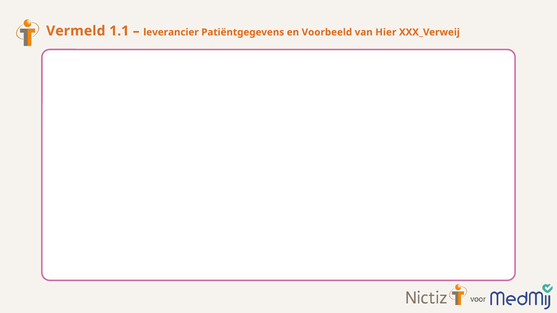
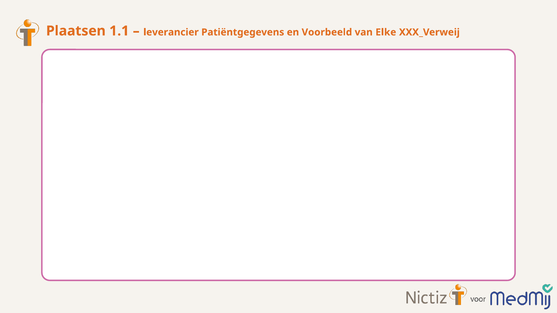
Vermeld: Vermeld -> Plaatsen
Hier: Hier -> Elke
